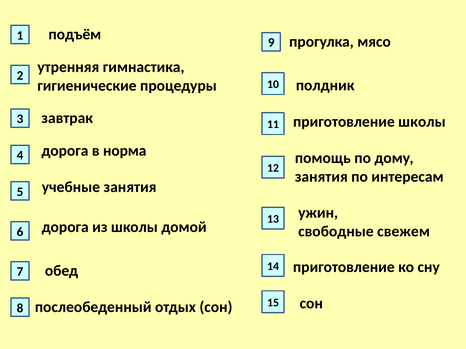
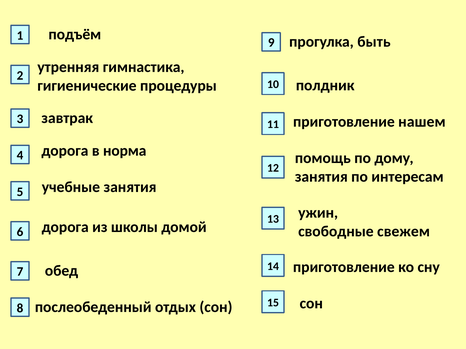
мясо: мясо -> быть
приготовление школы: школы -> нашем
